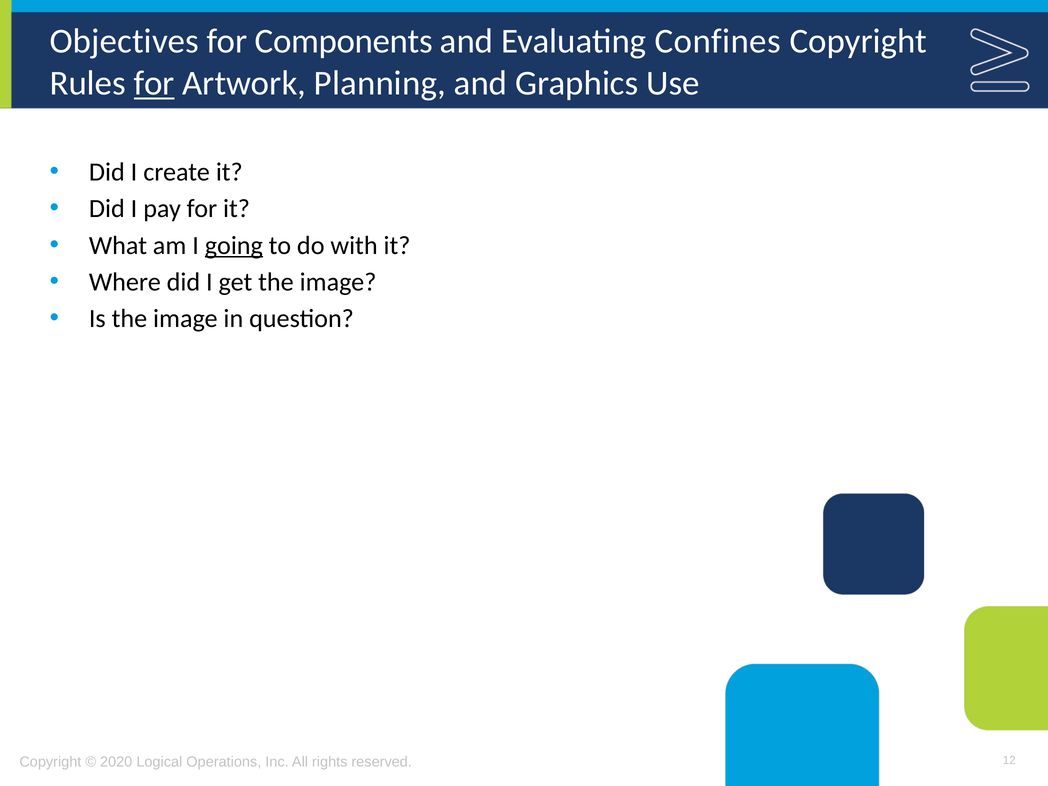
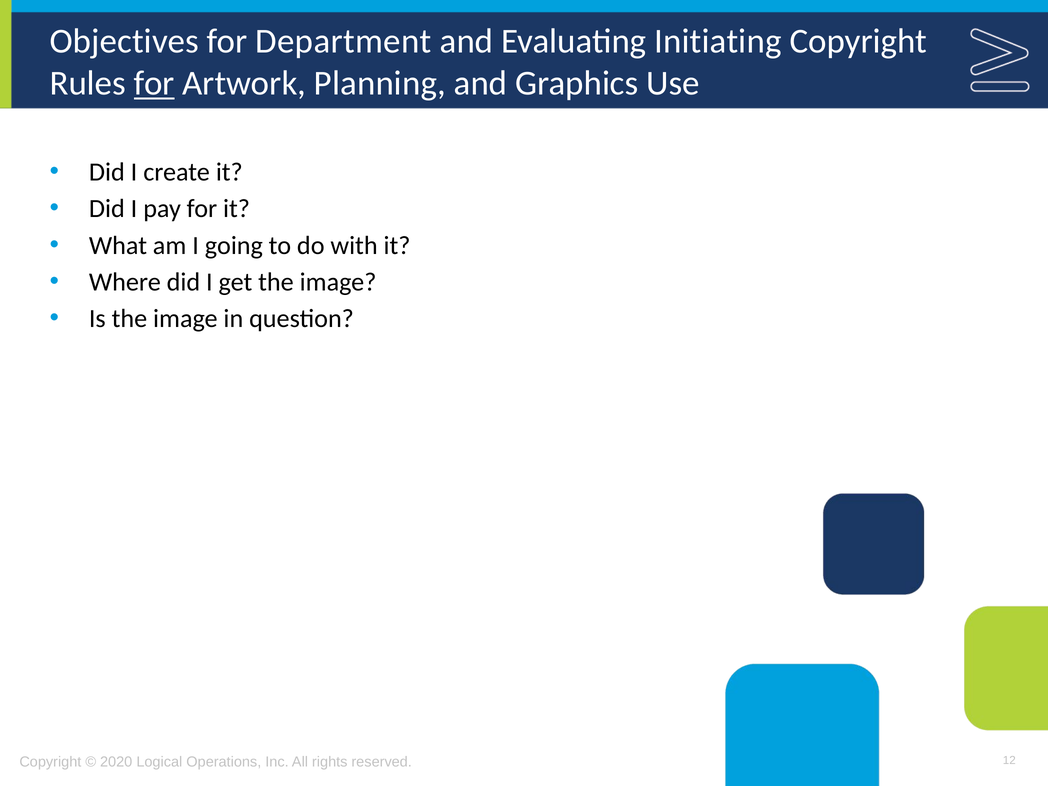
Components: Components -> Department
Confines: Confines -> Initiating
going underline: present -> none
